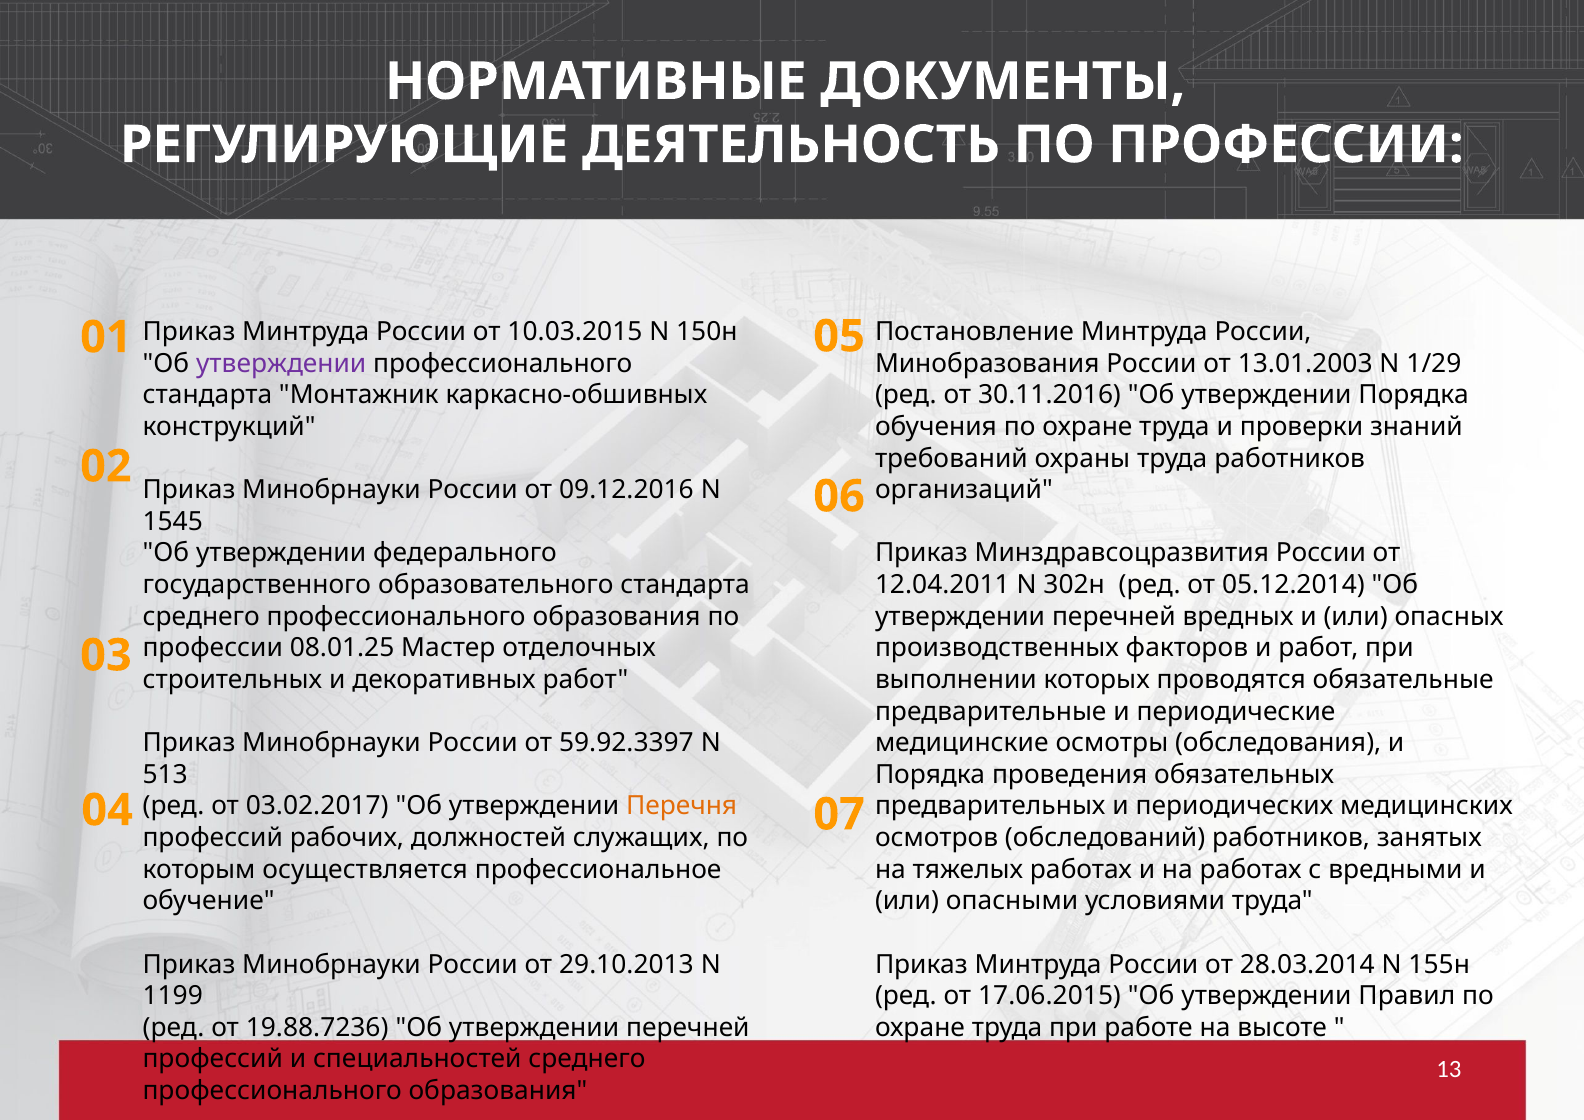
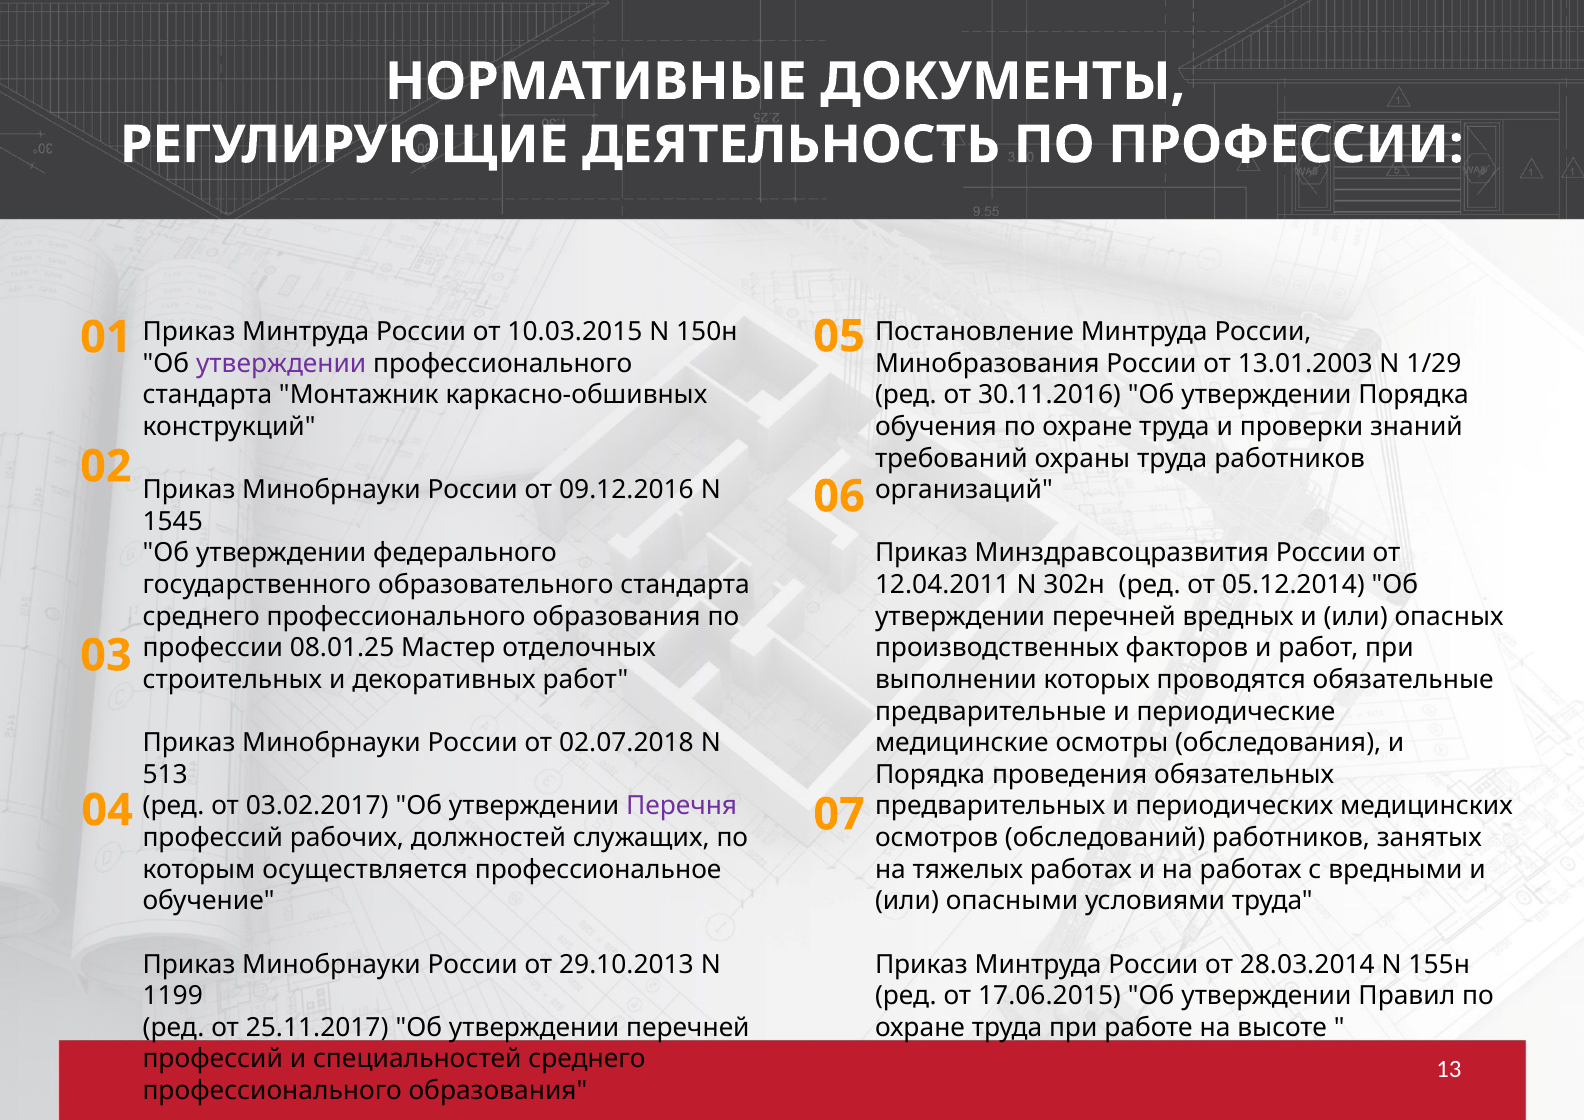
59.92.3397: 59.92.3397 -> 02.07.2018
Перечня colour: orange -> purple
19.88.7236: 19.88.7236 -> 25.11.2017
